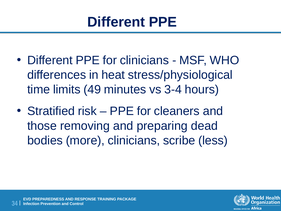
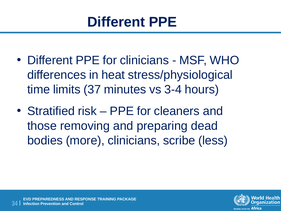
49: 49 -> 37
